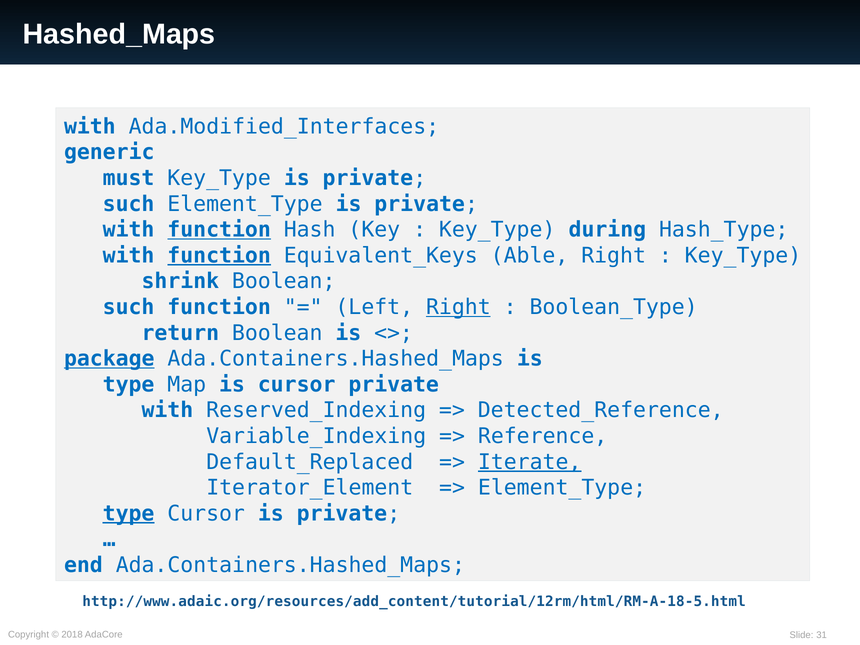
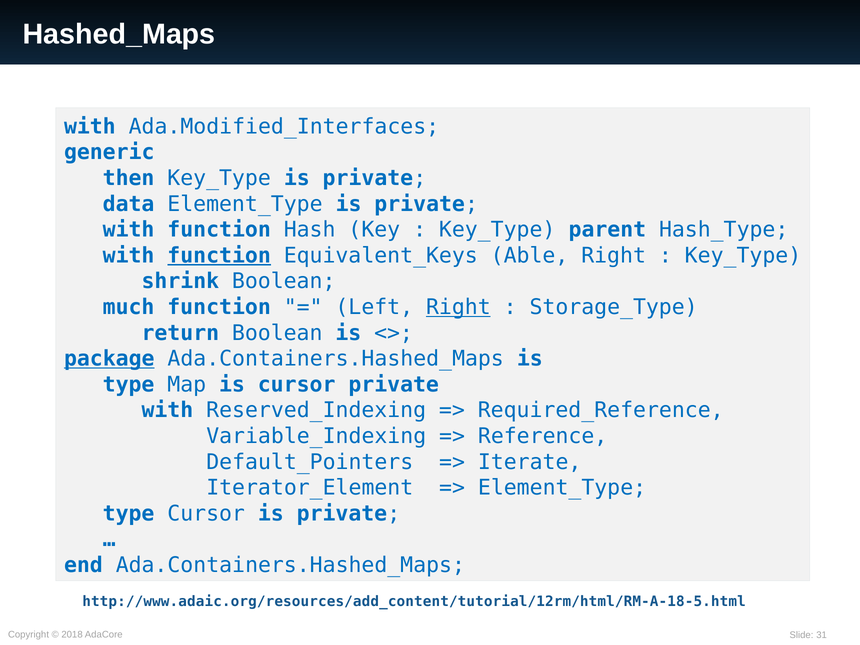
must: must -> then
such at (129, 204): such -> data
function at (219, 230) underline: present -> none
during: during -> parent
such at (129, 307): such -> much
Boolean_Type: Boolean_Type -> Storage_Type
Detected_Reference: Detected_Reference -> Required_Reference
Default_Replaced: Default_Replaced -> Default_Pointers
Iterate underline: present -> none
type at (129, 514) underline: present -> none
